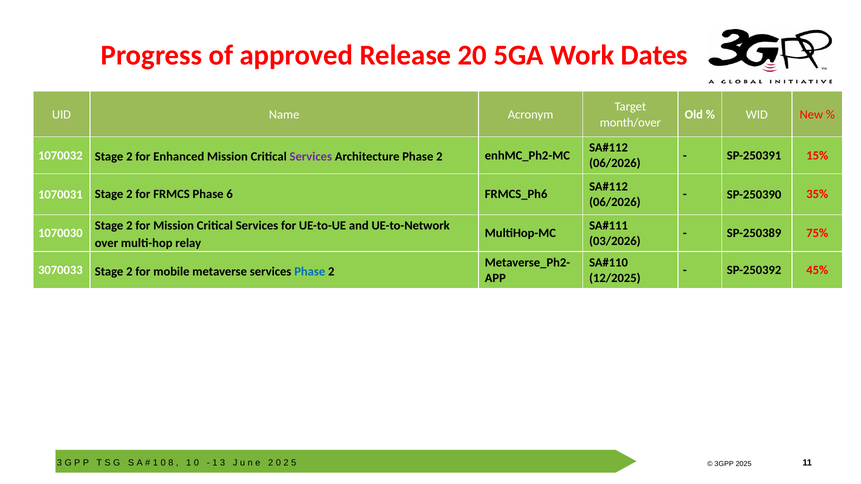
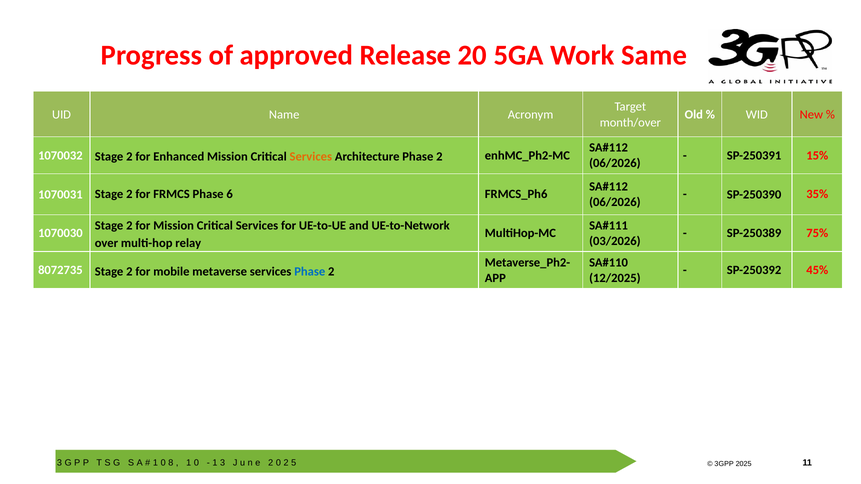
Dates: Dates -> Same
Services at (311, 157) colour: purple -> orange
3070033: 3070033 -> 8072735
